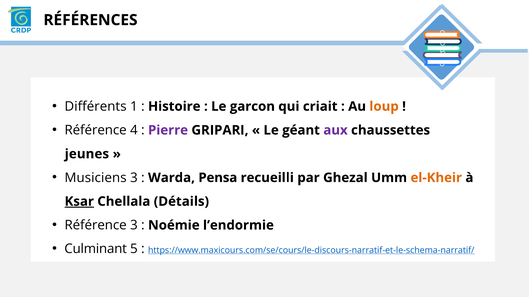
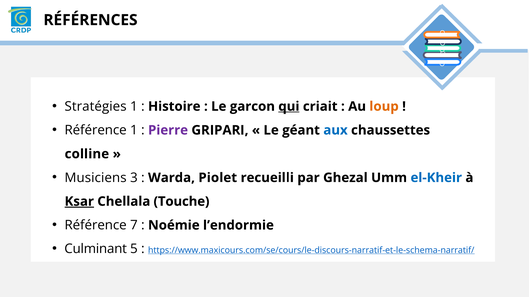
Différents: Différents -> Stratégies
qui underline: none -> present
Référence 4: 4 -> 1
aux colour: purple -> blue
jeunes: jeunes -> colline
Pensa: Pensa -> Piolet
el-Kheir colour: orange -> blue
Détails: Détails -> Touche
Référence 3: 3 -> 7
